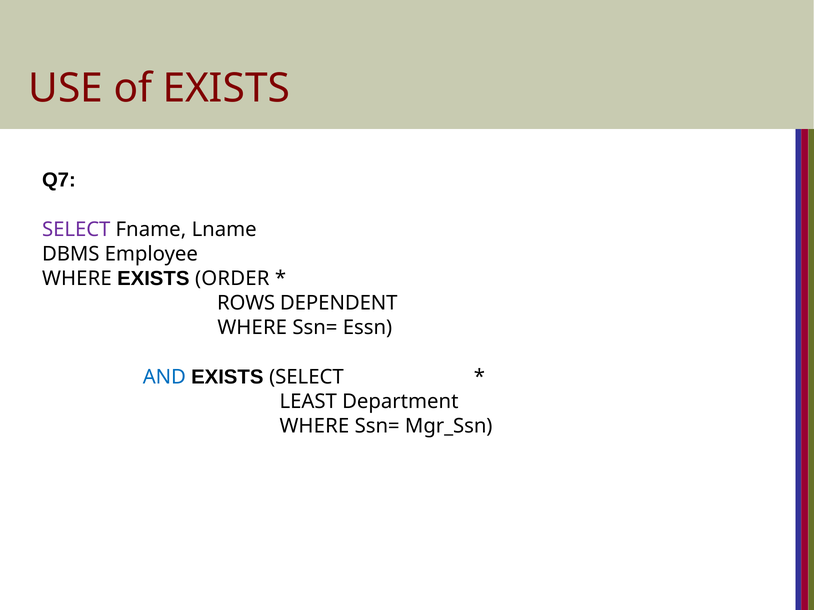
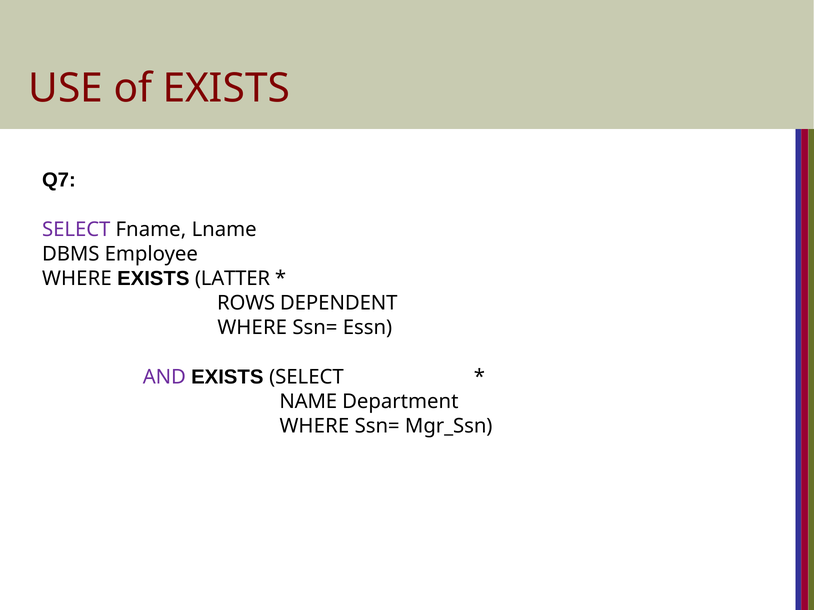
ORDER: ORDER -> LATTER
AND colour: blue -> purple
LEAST: LEAST -> NAME
